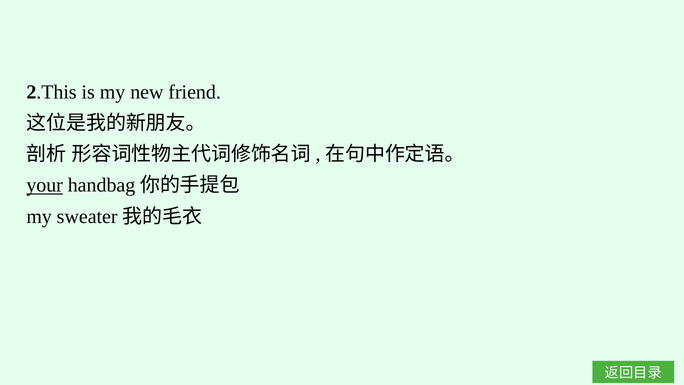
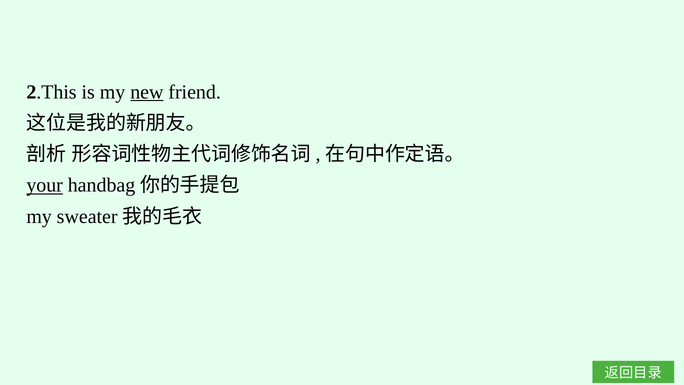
new underline: none -> present
